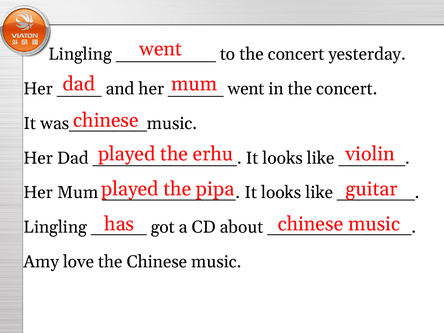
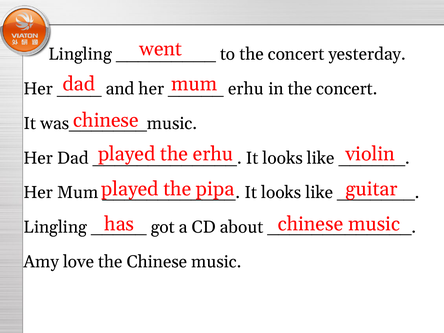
went at (246, 89): went -> erhu
